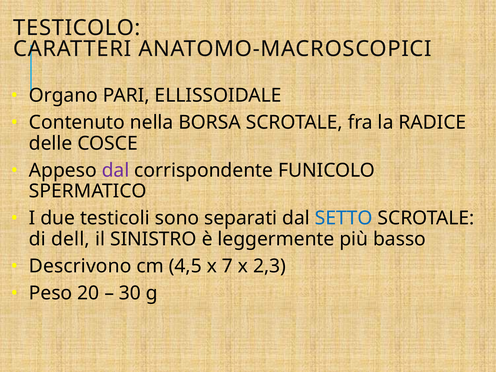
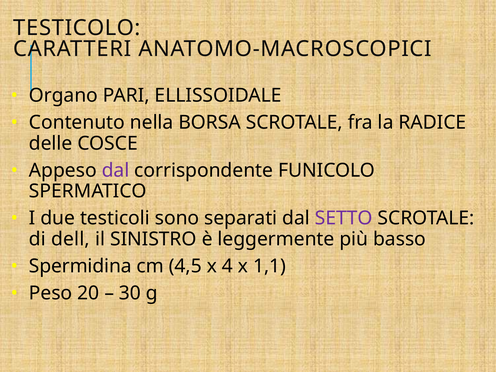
SETTO colour: blue -> purple
Descrivono: Descrivono -> Spermidina
7: 7 -> 4
2,3: 2,3 -> 1,1
